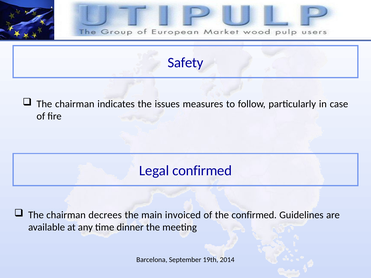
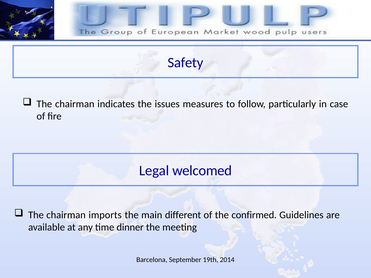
Legal confirmed: confirmed -> welcomed
decrees: decrees -> imports
invoiced: invoiced -> different
